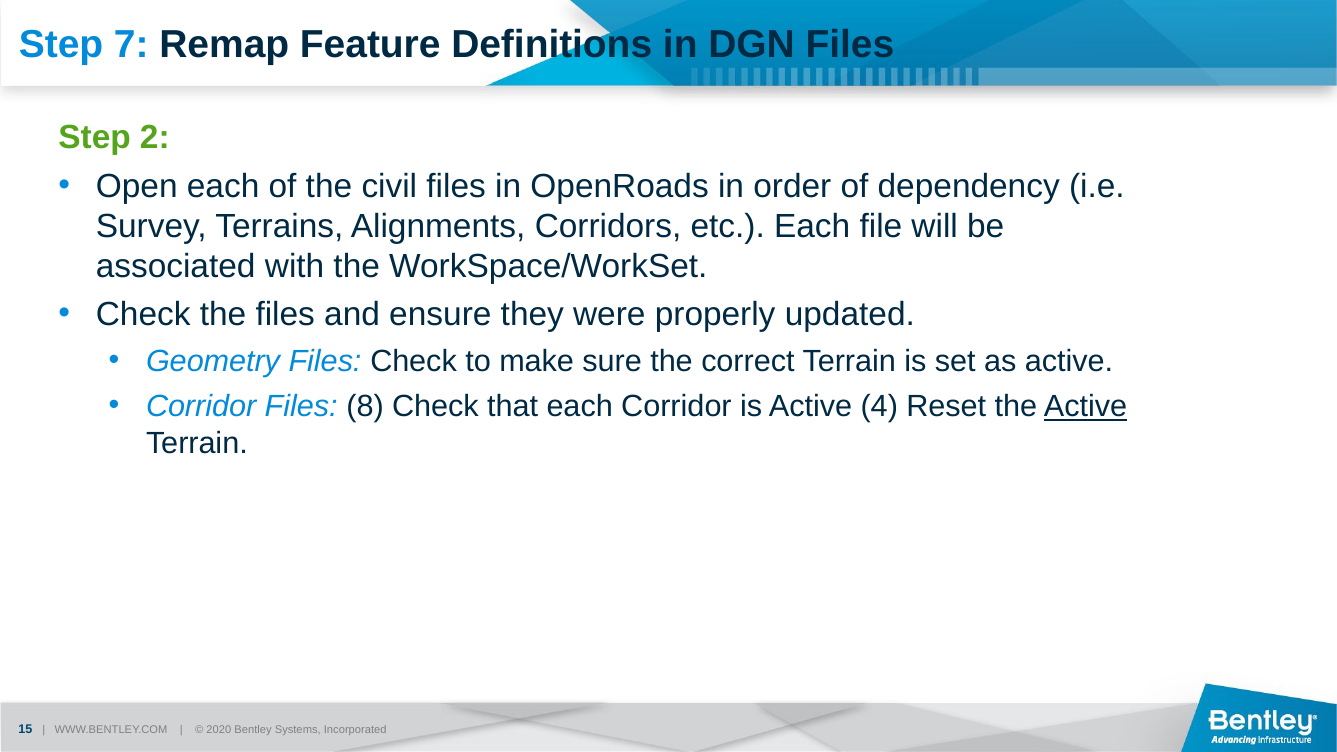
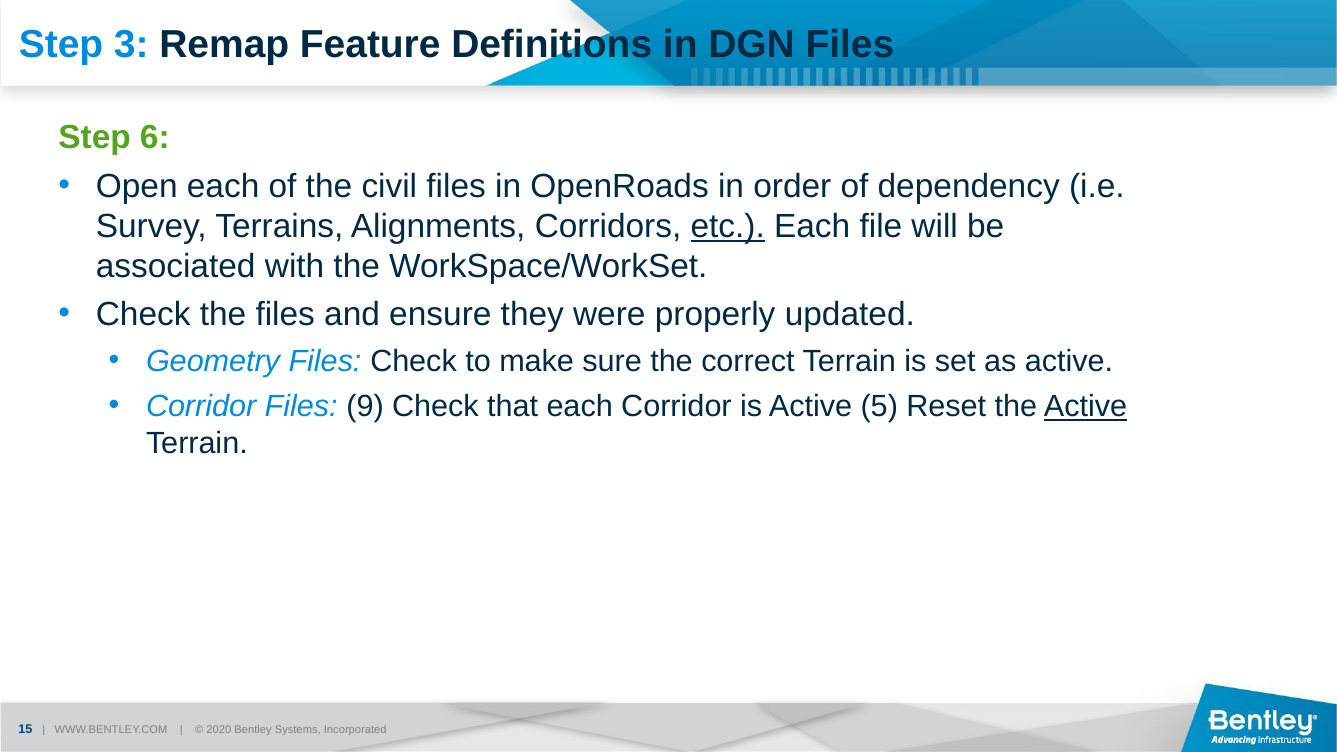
7: 7 -> 3
2: 2 -> 6
etc underline: none -> present
8: 8 -> 9
4: 4 -> 5
